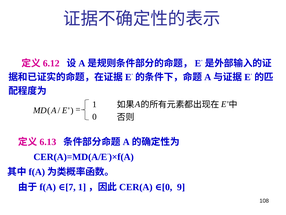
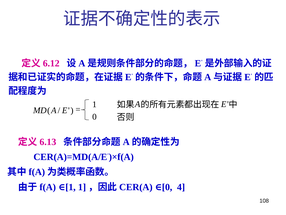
7 at (71, 187): 7 -> 1
9: 9 -> 4
